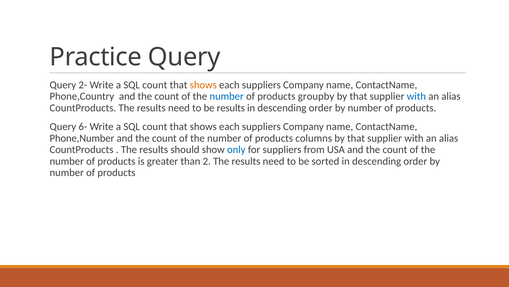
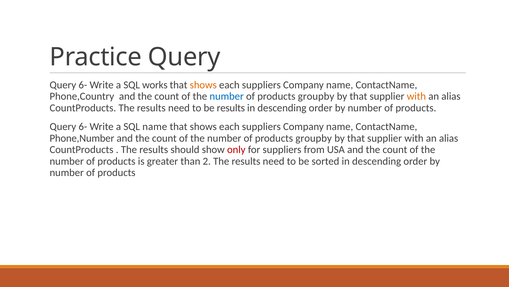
2- at (83, 85): 2- -> 6-
count at (155, 85): count -> works
with at (416, 96) colour: blue -> orange
count at (155, 126): count -> name
columns at (314, 138): columns -> groupby
only colour: blue -> red
